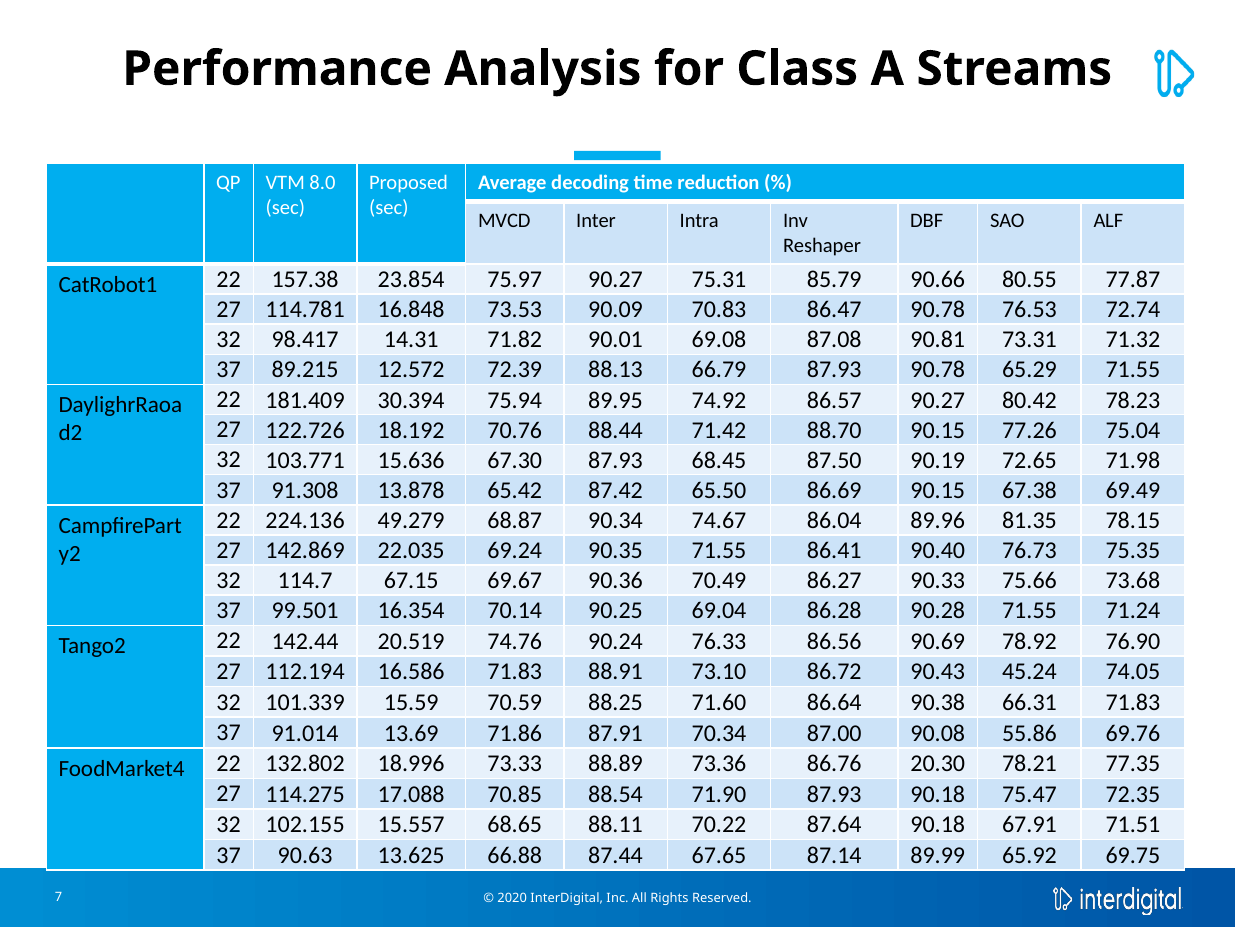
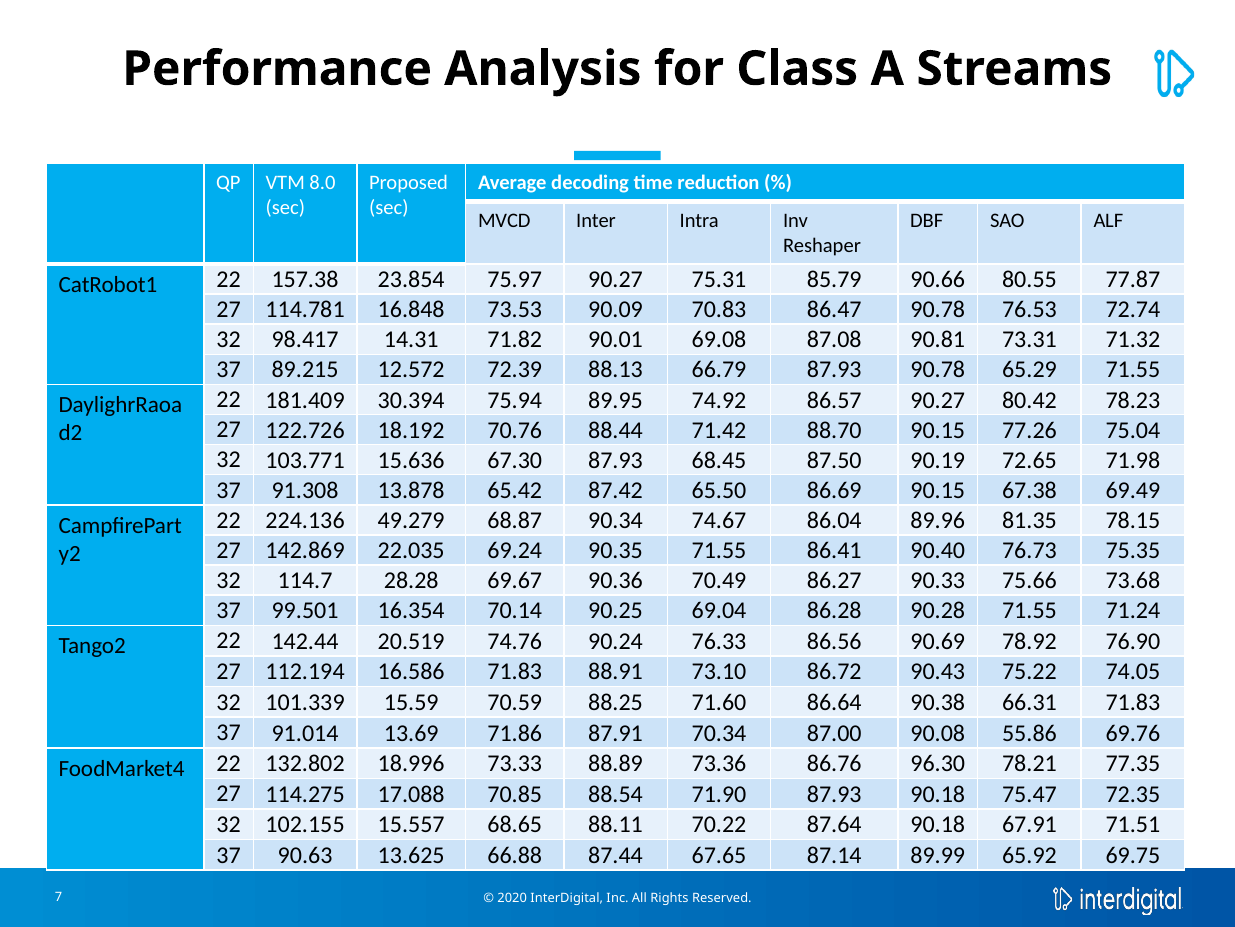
67.15: 67.15 -> 28.28
45.24: 45.24 -> 75.22
20.30: 20.30 -> 96.30
